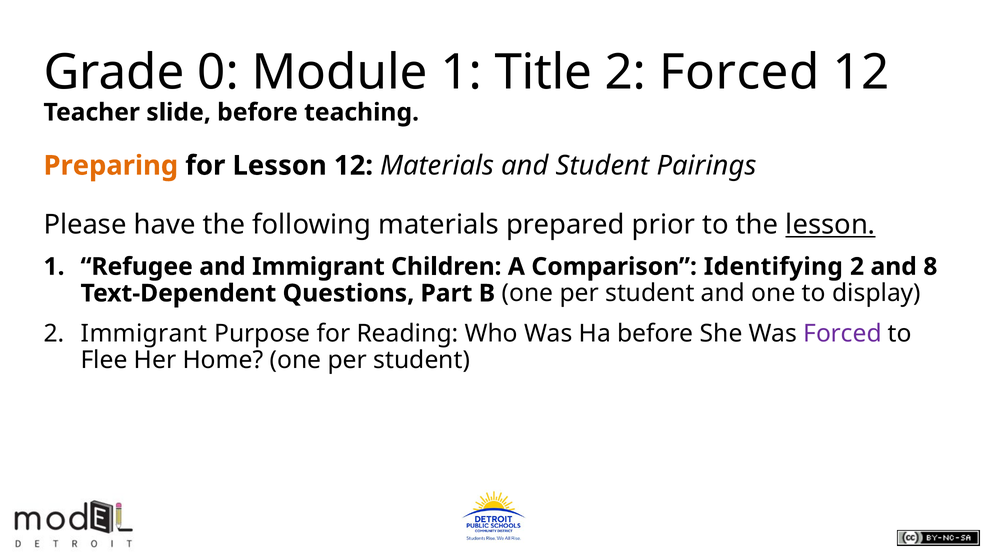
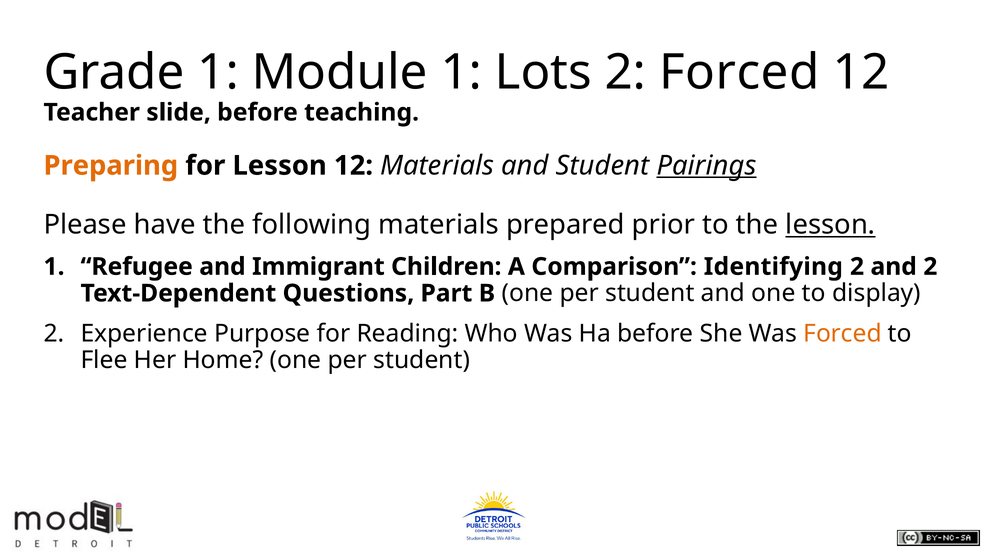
Grade 0: 0 -> 1
Title: Title -> Lots
Pairings underline: none -> present
and 8: 8 -> 2
2 Immigrant: Immigrant -> Experience
Forced at (843, 334) colour: purple -> orange
